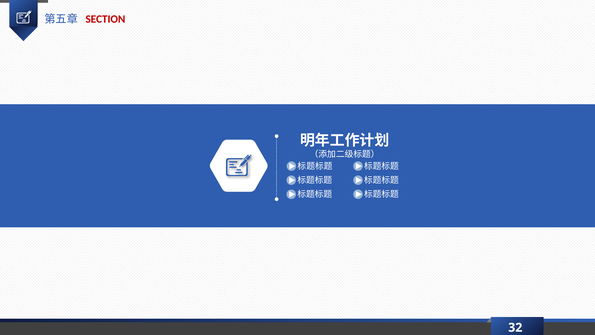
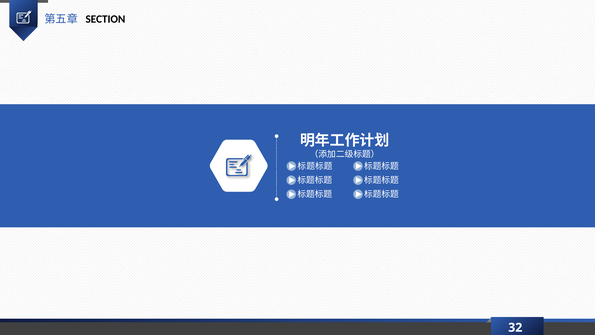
SECTION colour: red -> black
